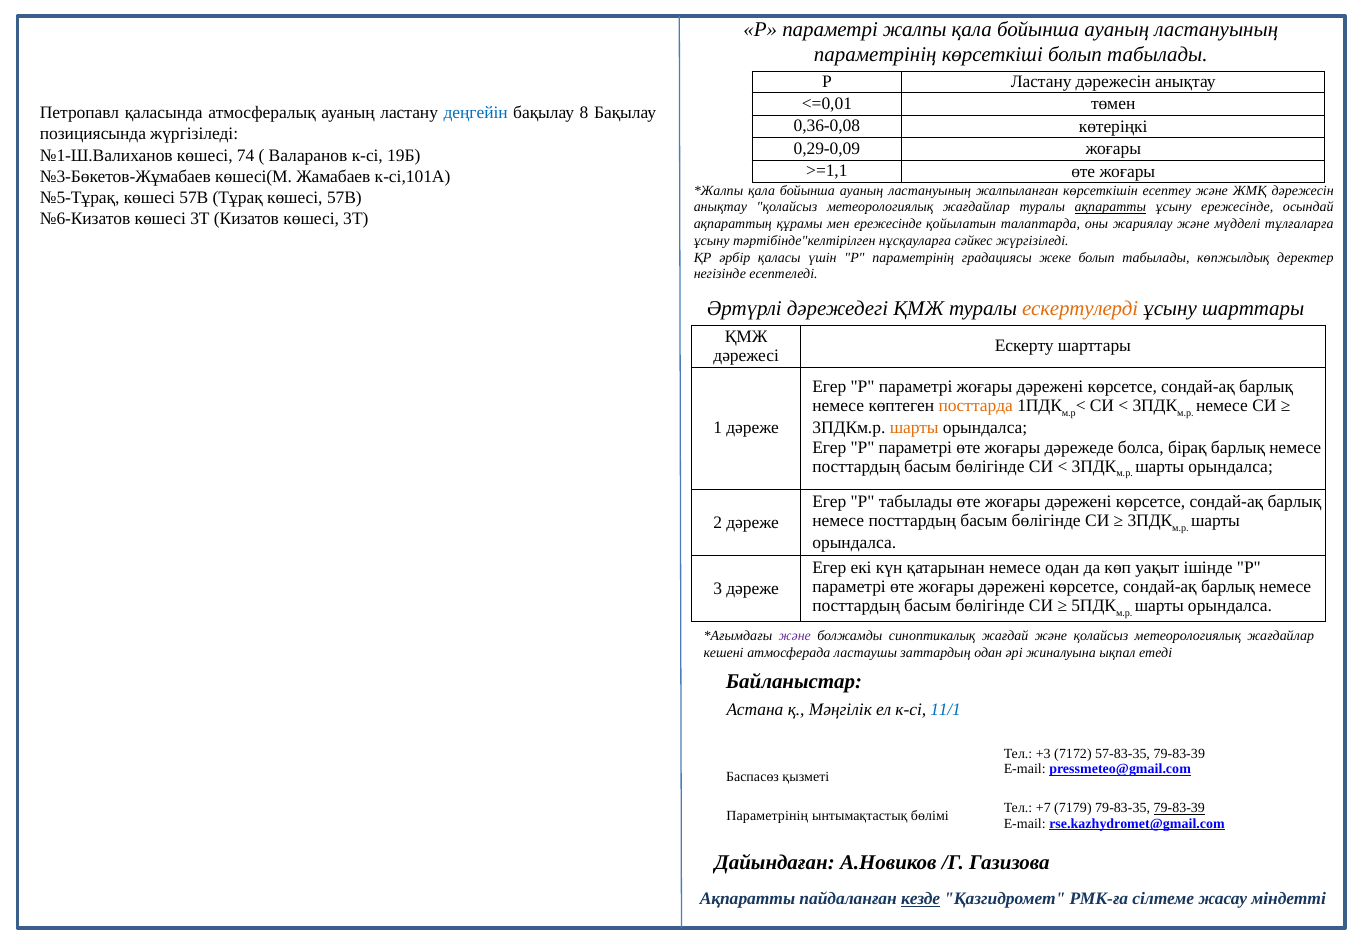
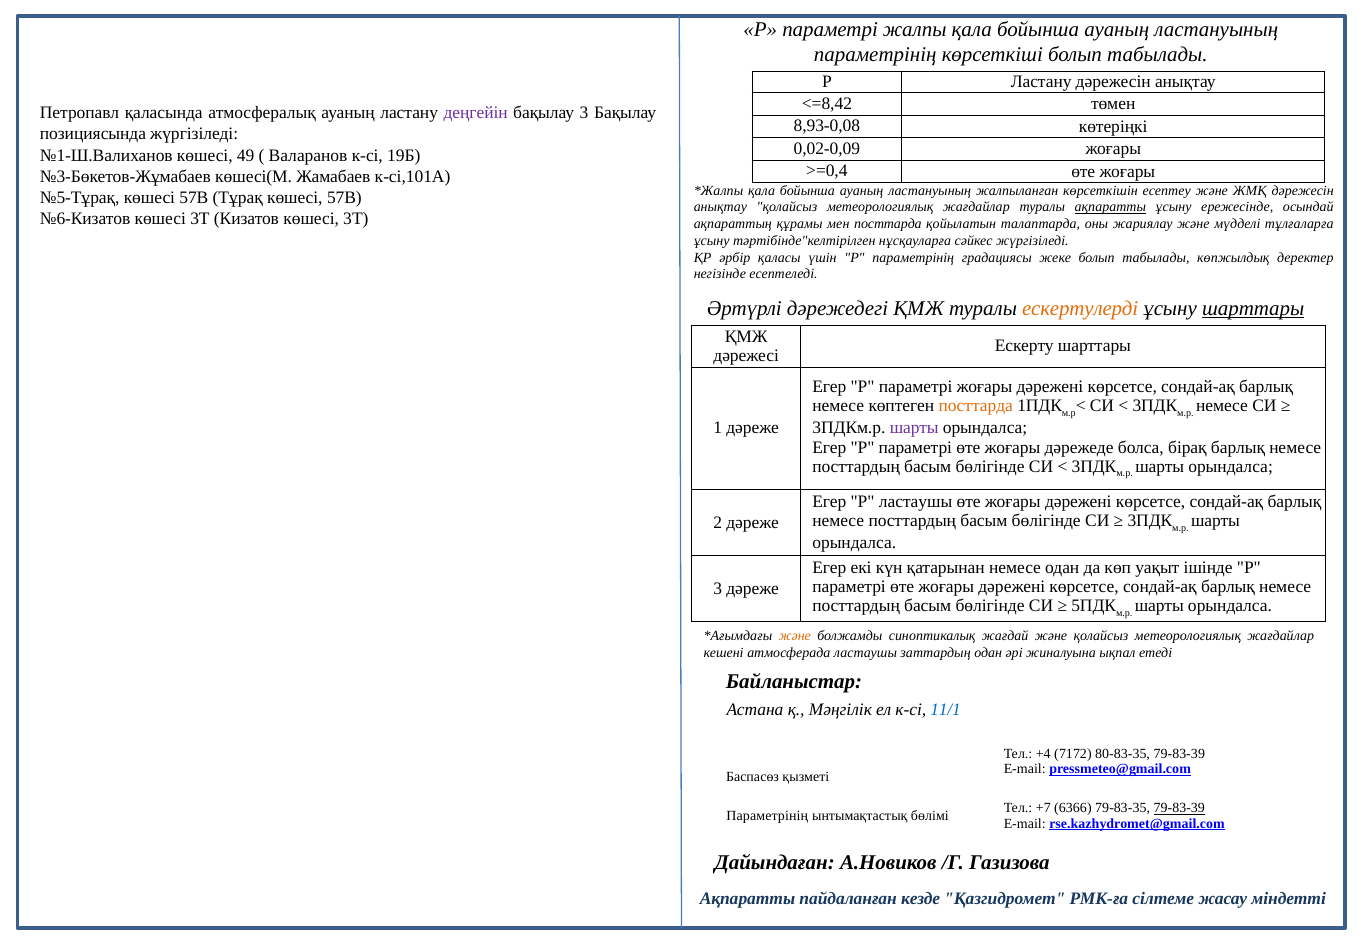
<=0,01: <=0,01 -> <=8,42
деңгейін colour: blue -> purple
бақылау 8: 8 -> 3
0,36-0,08: 0,36-0,08 -> 8,93-0,08
0,29-0,09: 0,29-0,09 -> 0,02-0,09
74: 74 -> 49
>=1,1: >=1,1 -> >=0,4
мен ережесінде: ережесінде -> посттарда
шарттары at (1253, 308) underline: none -> present
шарты at (914, 428) colour: orange -> purple
Р табылады: табылады -> ластаушы
және at (795, 636) colour: purple -> orange
+3: +3 -> +4
57-83-35: 57-83-35 -> 80-83-35
7179: 7179 -> 6366
кезде underline: present -> none
